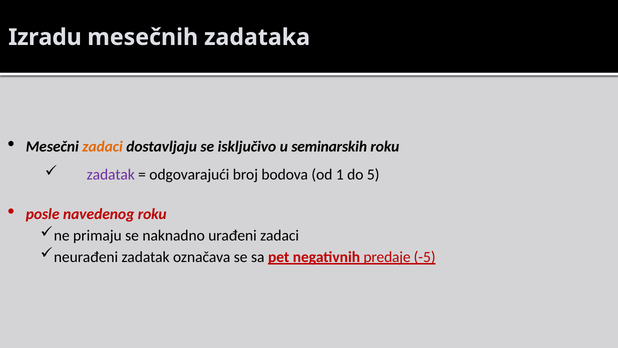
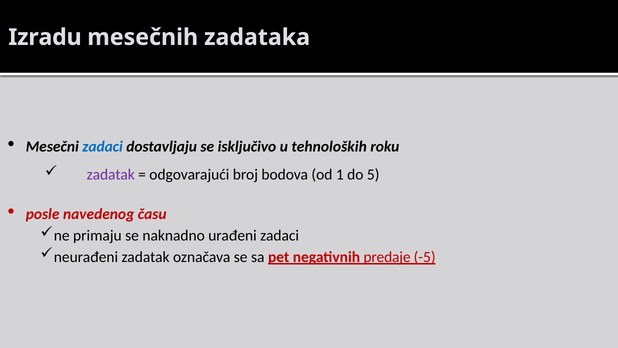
zadaci at (103, 147) colour: orange -> blue
seminarskih: seminarskih -> tehnoloških
navedenog roku: roku -> času
